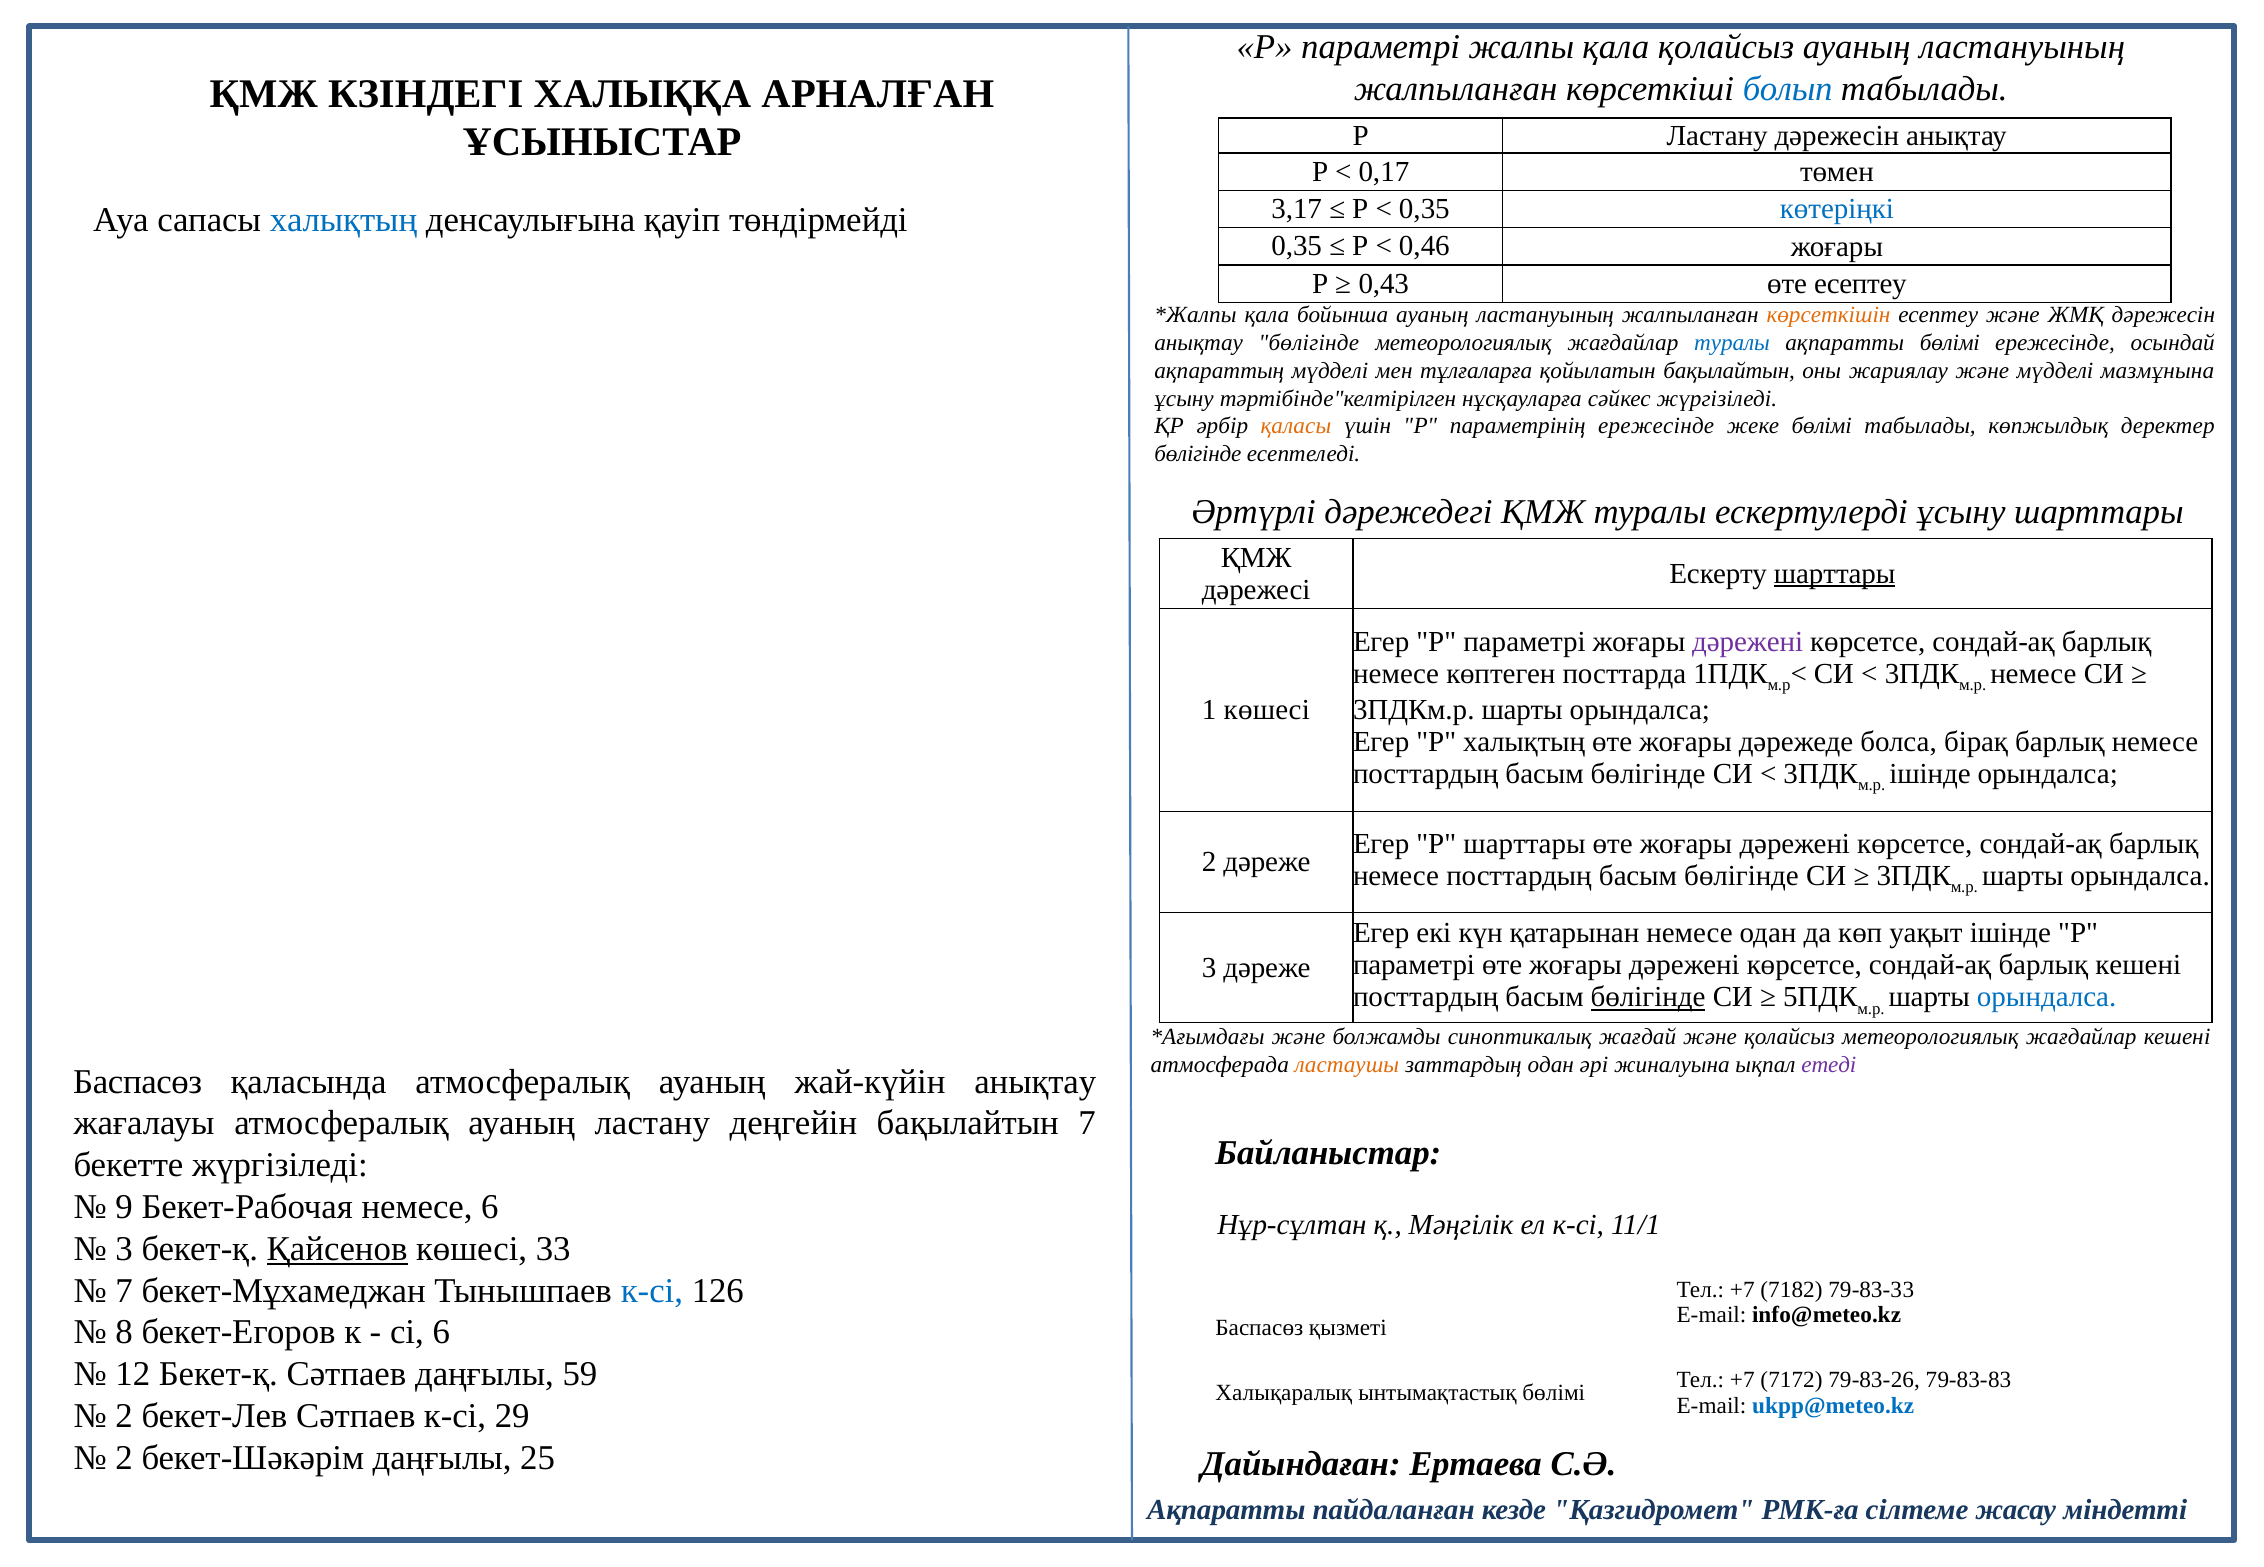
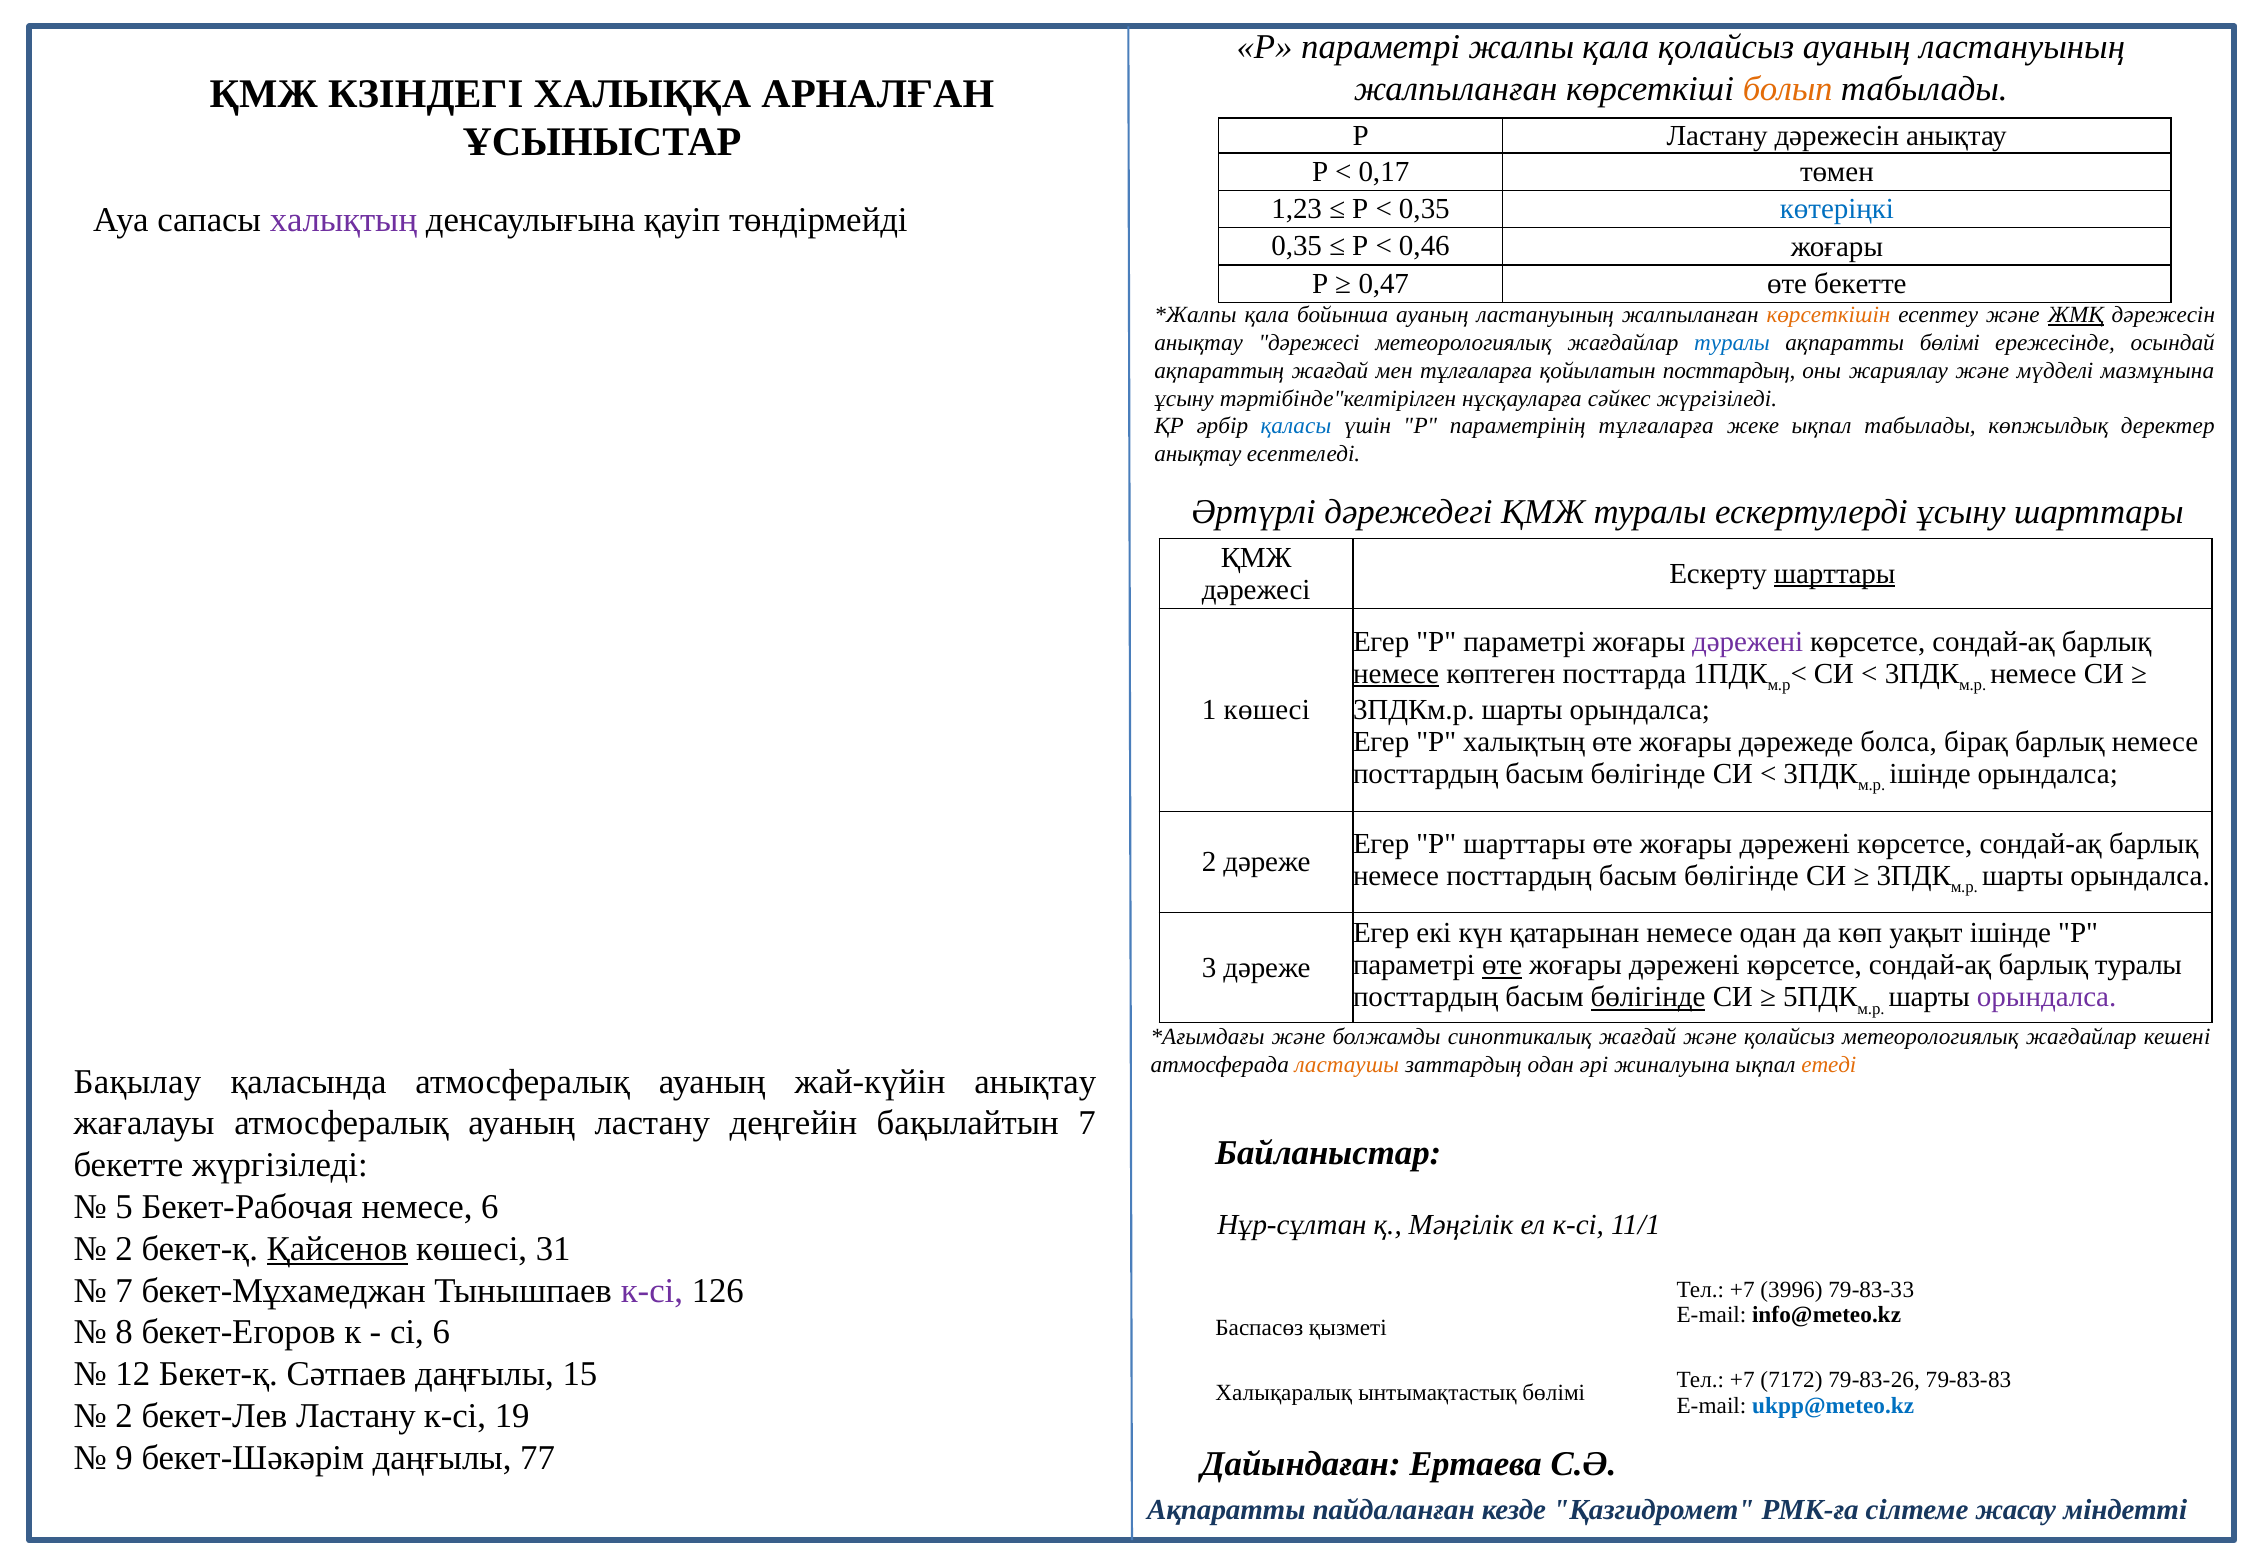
болып colour: blue -> orange
3,17: 3,17 -> 1,23
халықтың at (343, 220) colour: blue -> purple
0,43: 0,43 -> 0,47
өте есептеу: есептеу -> бекетте
ЖМҚ underline: none -> present
анықтау бөлігінде: бөлігінде -> дәрежесі
ақпараттың мүдделі: мүдделі -> жағдай
қойылатын бақылайтын: бақылайтын -> посттардың
қаласы colour: orange -> blue
параметрінің ережесінде: ережесінде -> тұлғаларға
жеке бөлімі: бөлімі -> ықпал
бөлігінде at (1198, 454): бөлігінде -> анықтау
немесе at (1396, 674) underline: none -> present
өте at (1502, 966) underline: none -> present
барлық кешені: кешені -> туралы
орындалса at (2047, 998) colour: blue -> purple
етеді colour: purple -> orange
Баспасөз at (138, 1082): Баспасөз -> Бақылау
9: 9 -> 5
3 at (124, 1249): 3 -> 2
33: 33 -> 31
к-сі at (652, 1291) colour: blue -> purple
7182: 7182 -> 3996
59: 59 -> 15
бекет-Лев Сәтпаев: Сәтпаев -> Ластану
29: 29 -> 19
2 at (124, 1458): 2 -> 9
25: 25 -> 77
